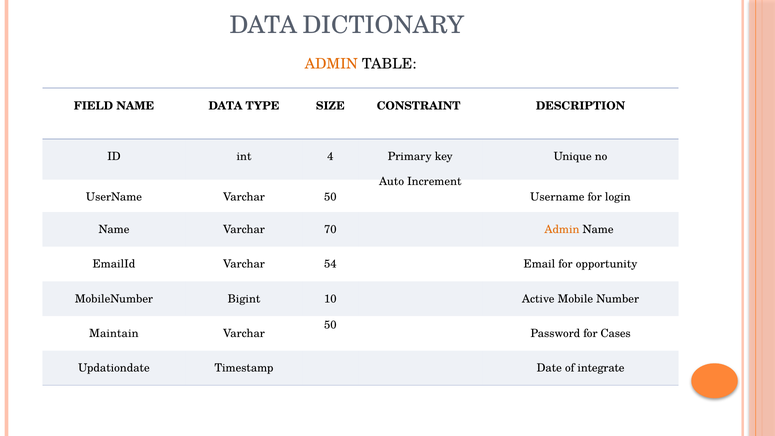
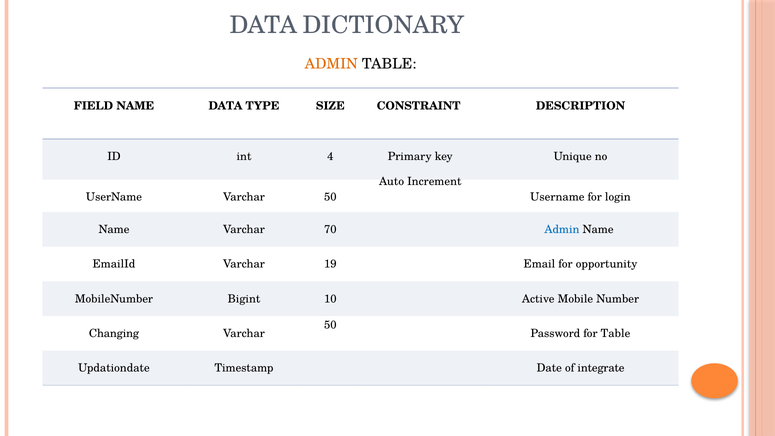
Admin at (562, 230) colour: orange -> blue
54: 54 -> 19
Maintain: Maintain -> Changing
for Cases: Cases -> Table
